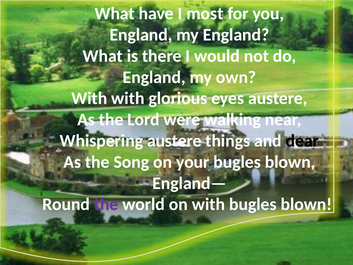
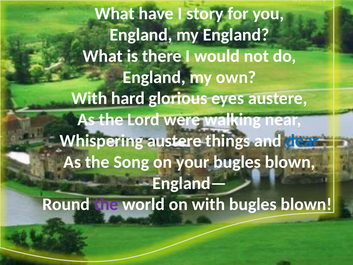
most: most -> story
With with: with -> hard
dear colour: black -> blue
